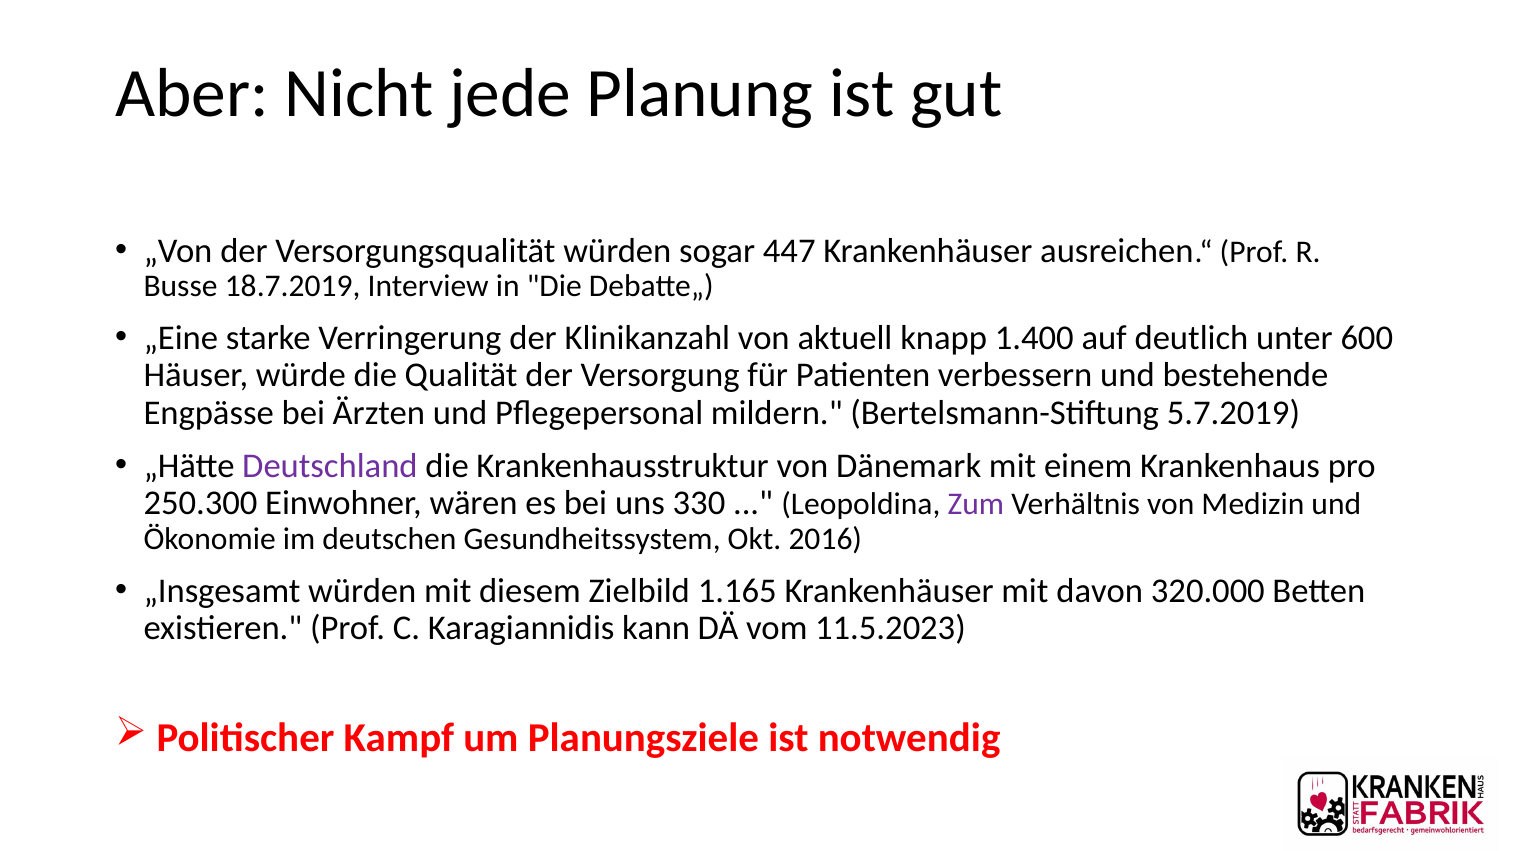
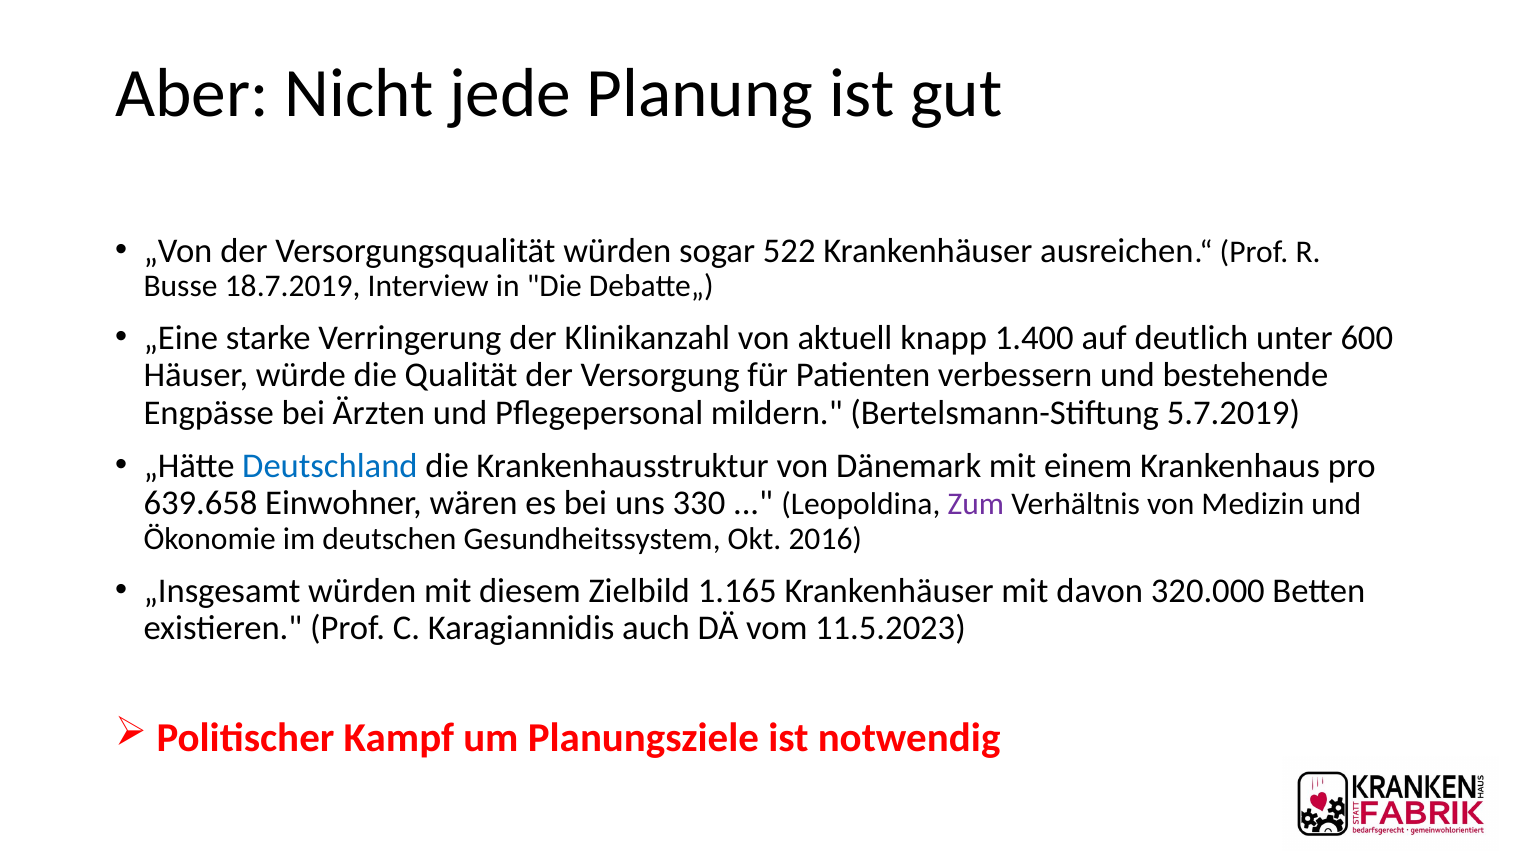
447: 447 -> 522
Deutschland colour: purple -> blue
250.300: 250.300 -> 639.658
kann: kann -> auch
